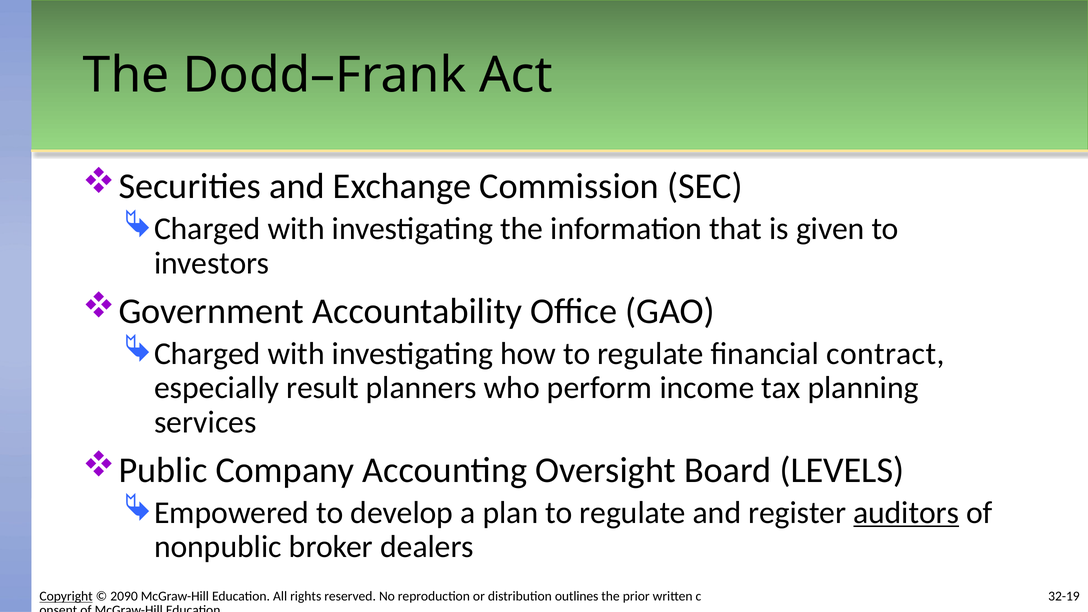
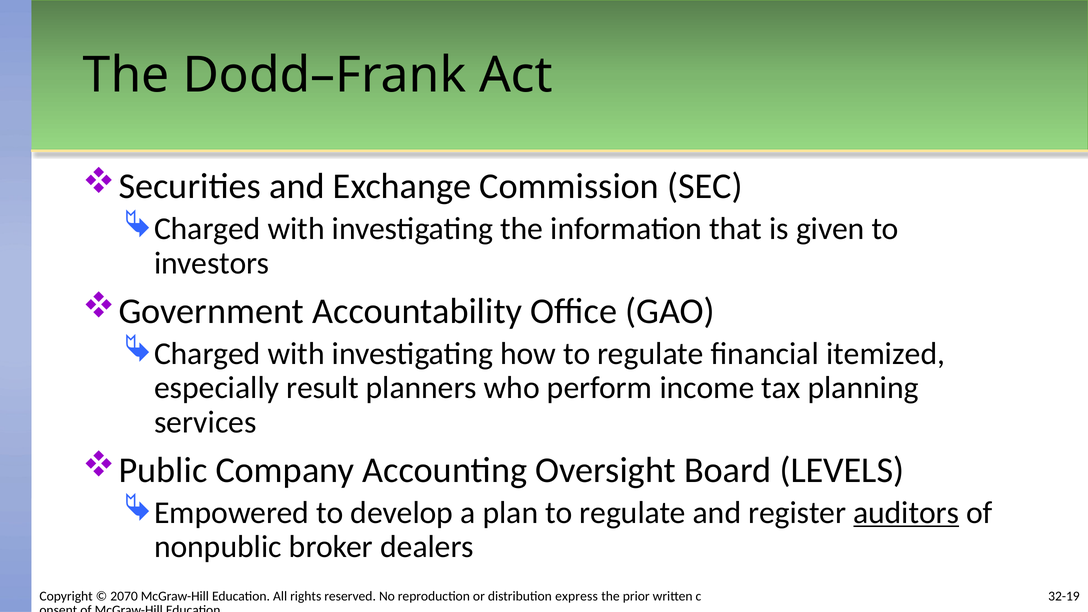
contract: contract -> itemized
Copyright underline: present -> none
2090: 2090 -> 2070
outlines: outlines -> express
